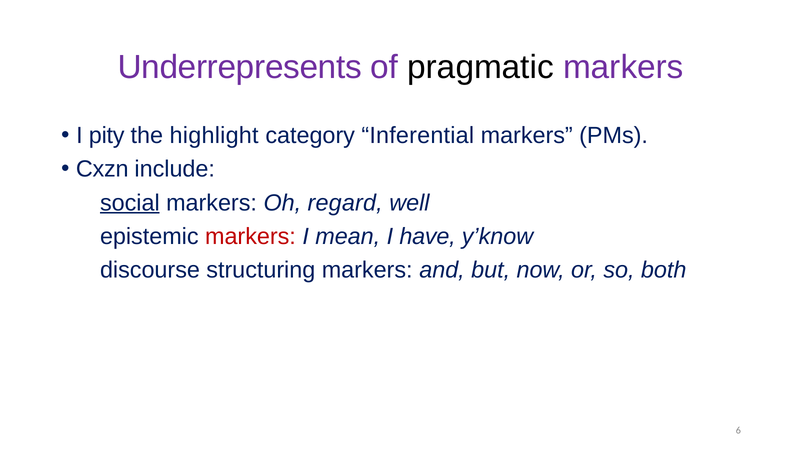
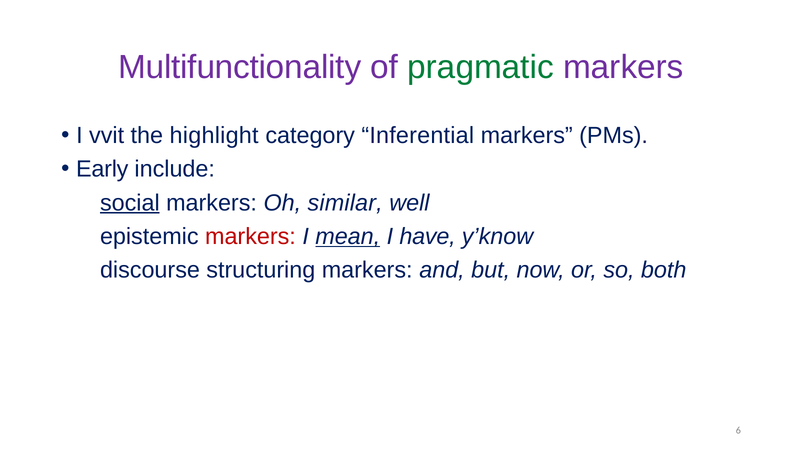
Underrepresents: Underrepresents -> Multifunctionality
pragmatic colour: black -> green
pity: pity -> vvit
Cxzn: Cxzn -> Early
regard: regard -> similar
mean underline: none -> present
